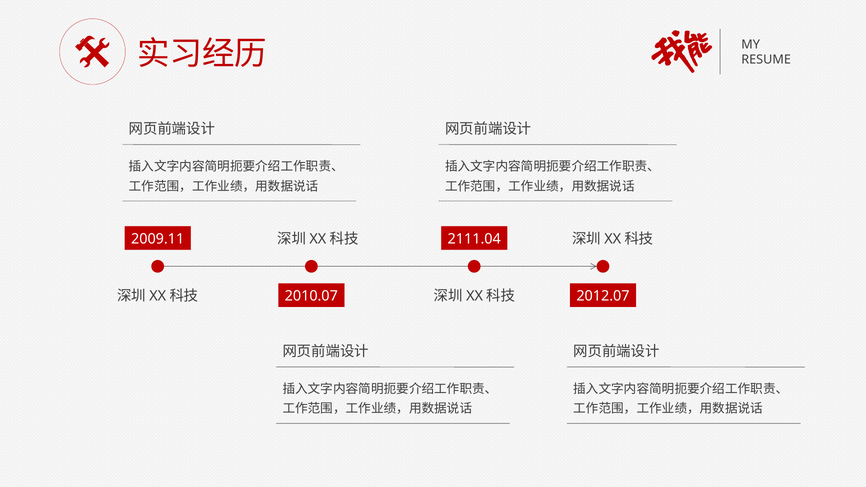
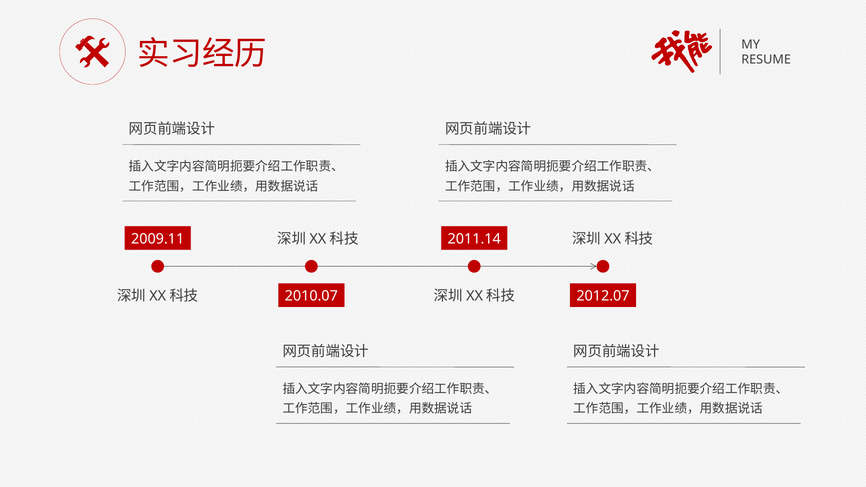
2111.04: 2111.04 -> 2011.14
